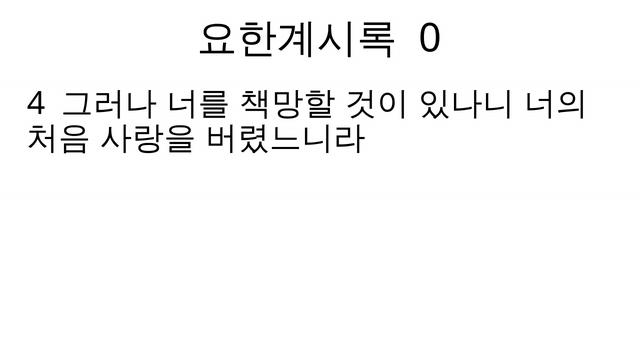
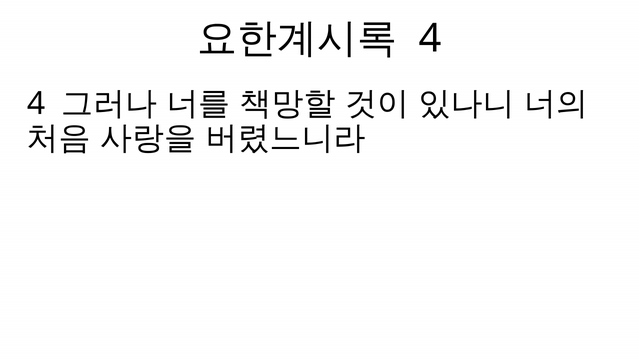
0 at (430, 38): 0 -> 4
